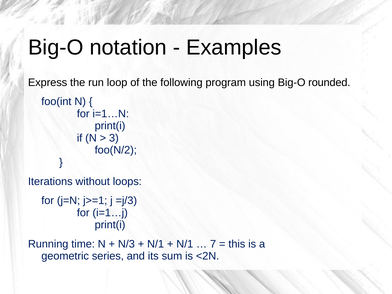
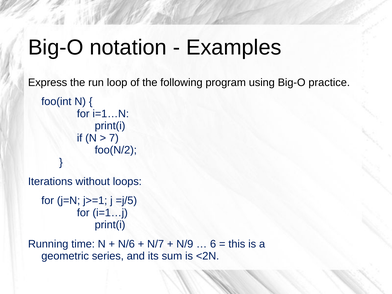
rounded: rounded -> practice
3: 3 -> 7
=j/3: =j/3 -> =j/5
N/3: N/3 -> N/6
N/1 at (156, 244): N/1 -> N/7
N/1 at (185, 244): N/1 -> N/9
7: 7 -> 6
